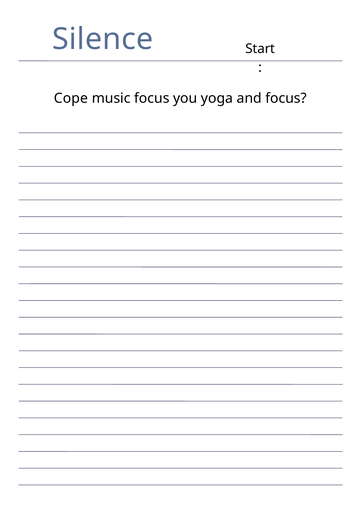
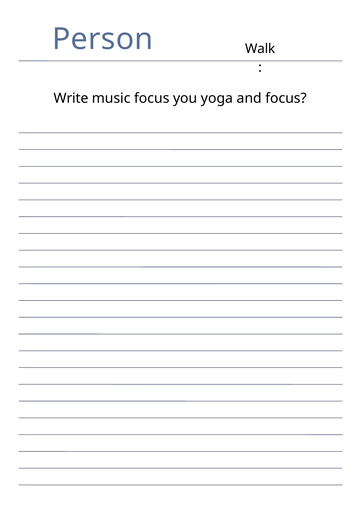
Silence: Silence -> Person
Start: Start -> Walk
Cope: Cope -> Write
